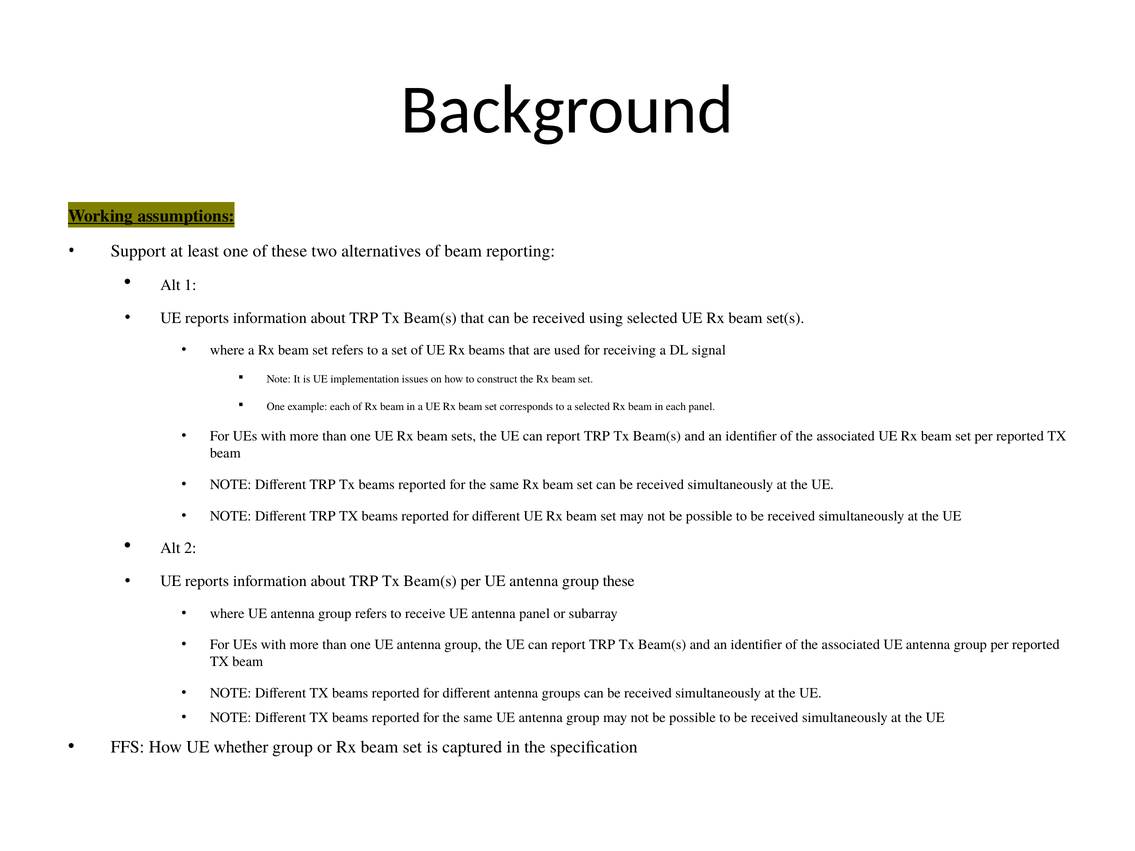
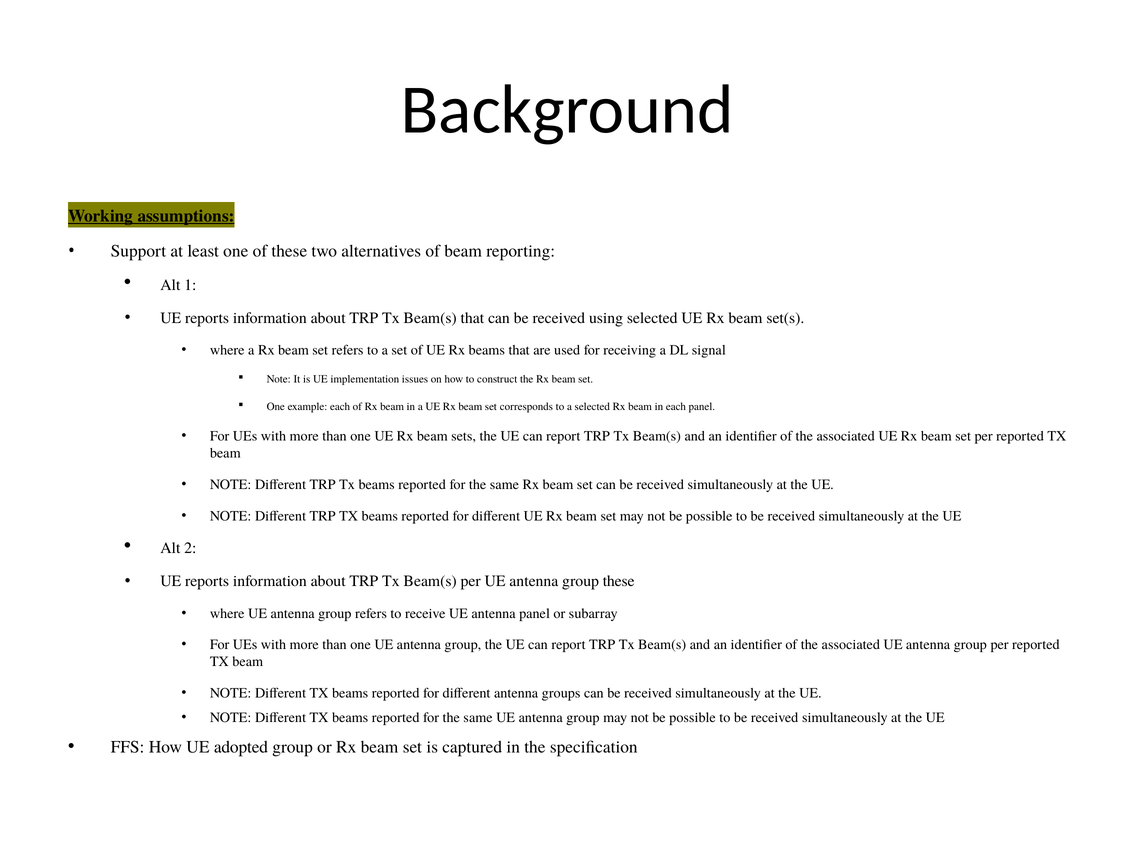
whether: whether -> adopted
